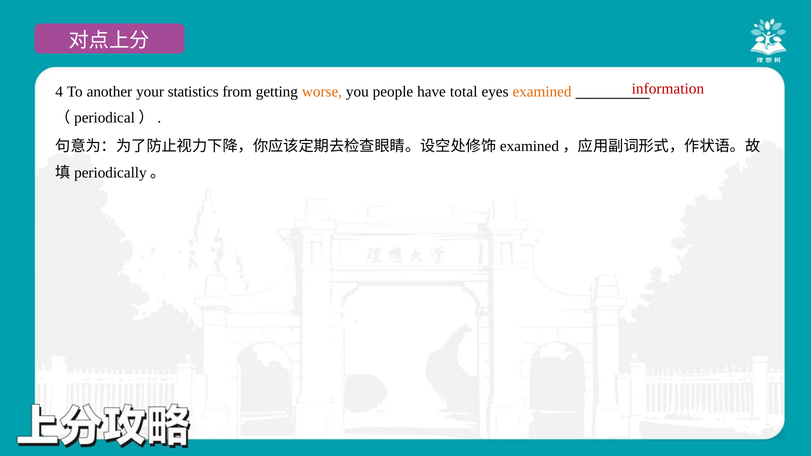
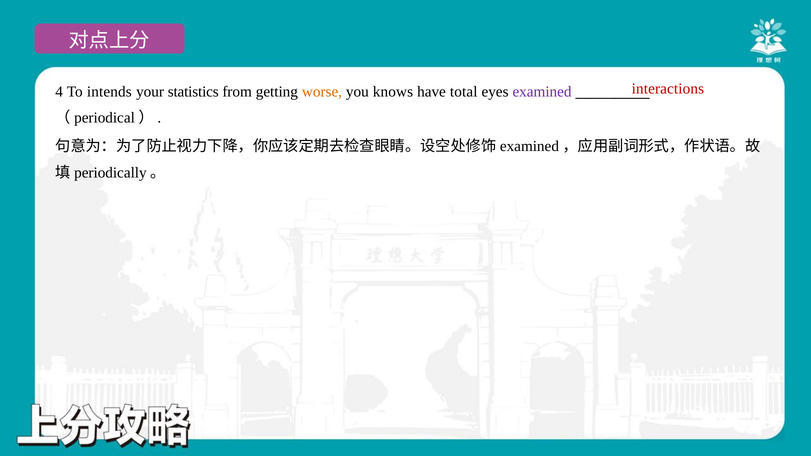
information: information -> interactions
another: another -> intends
people: people -> knows
examined colour: orange -> purple
